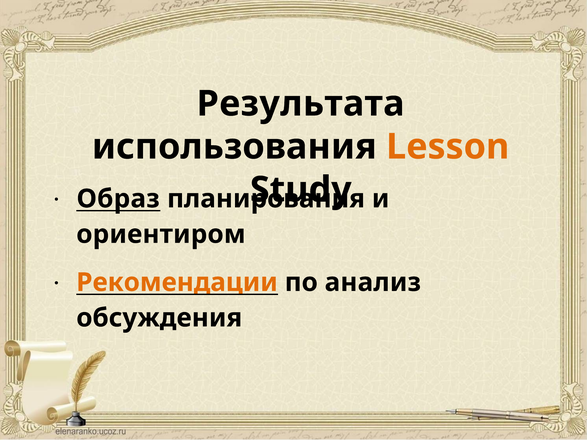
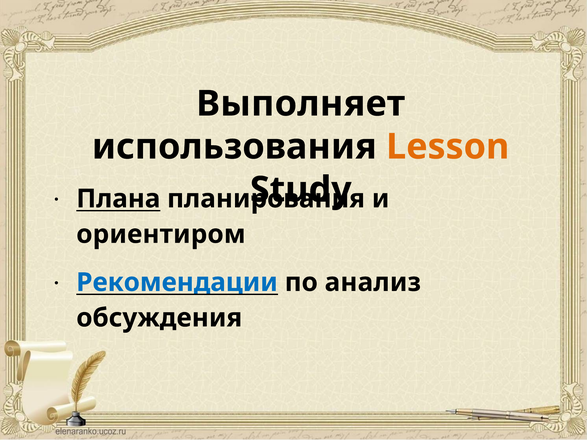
Результата: Результата -> Выполняет
Образ: Образ -> Плана
Рекомендации colour: orange -> blue
